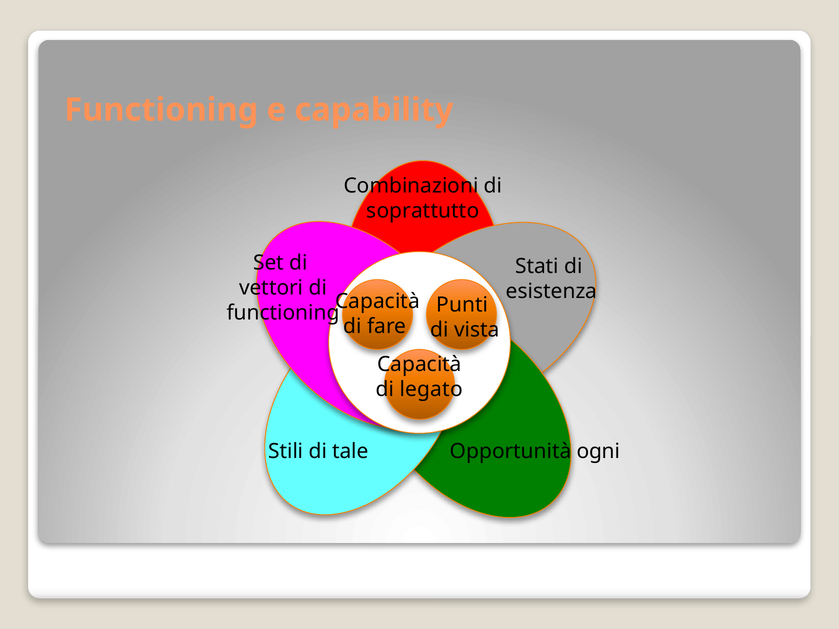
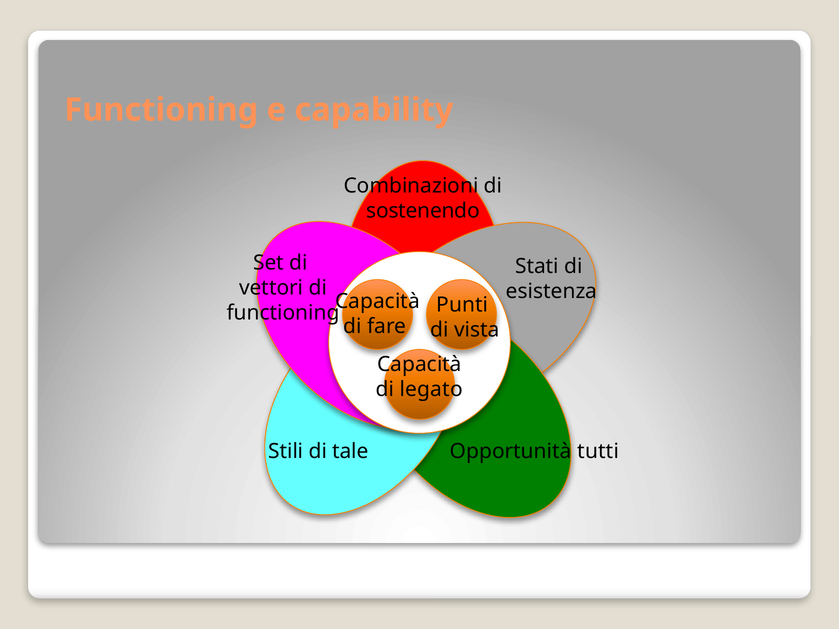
soprattutto: soprattutto -> sostenendo
ogni: ogni -> tutti
